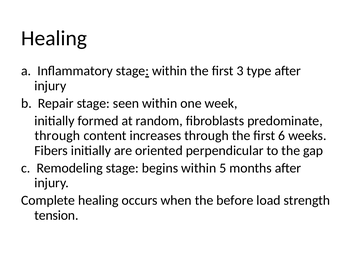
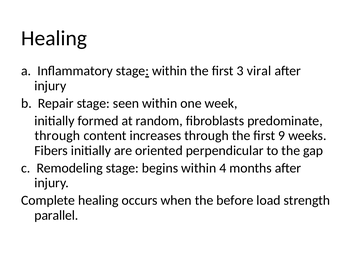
type: type -> viral
6: 6 -> 9
5: 5 -> 4
tension: tension -> parallel
